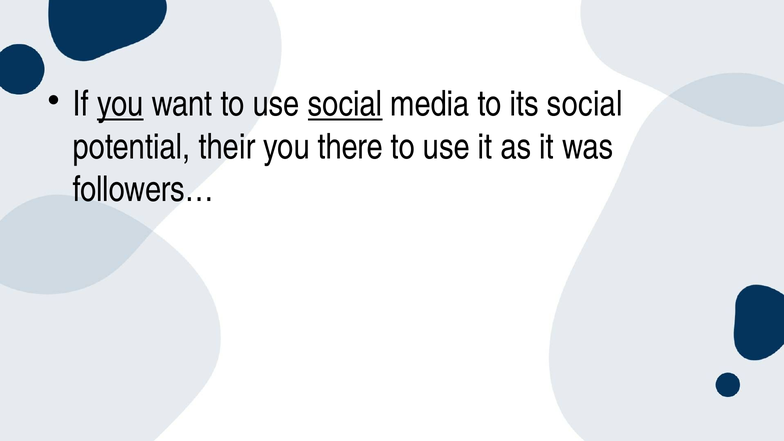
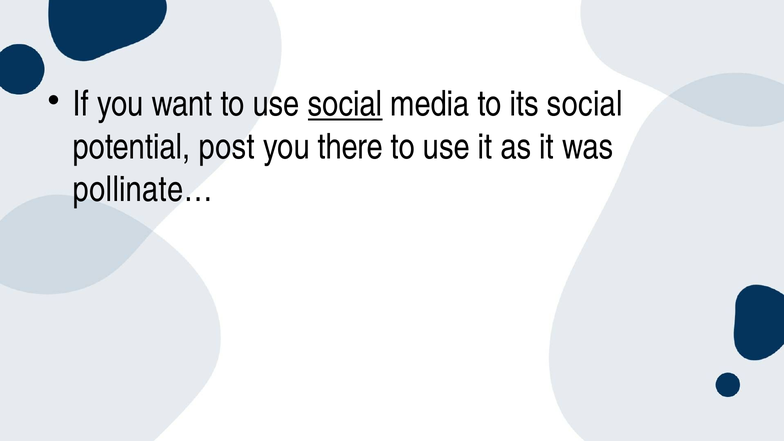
you at (120, 104) underline: present -> none
their: their -> post
followers…: followers… -> pollinate…
